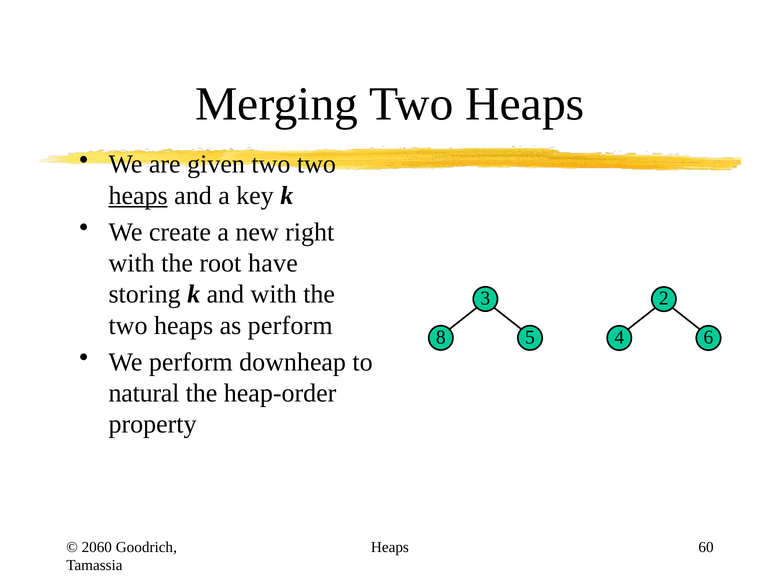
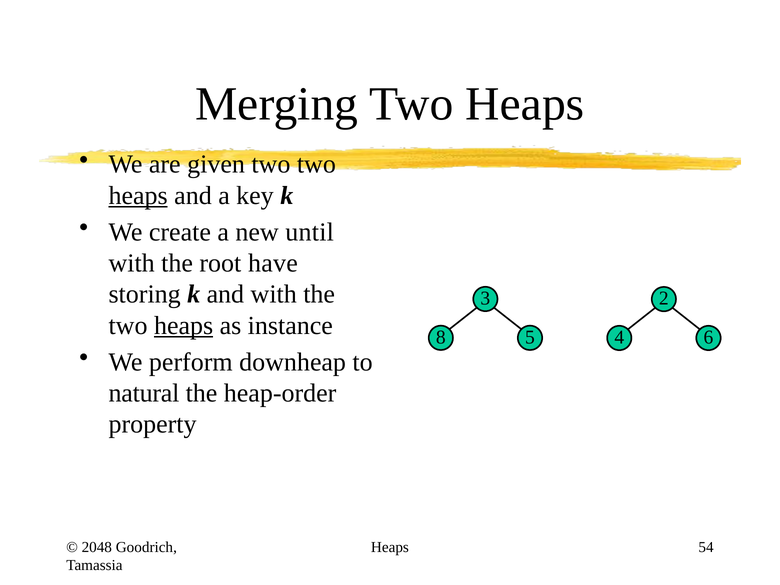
right: right -> until
heaps at (184, 326) underline: none -> present
as perform: perform -> instance
2060: 2060 -> 2048
60: 60 -> 54
